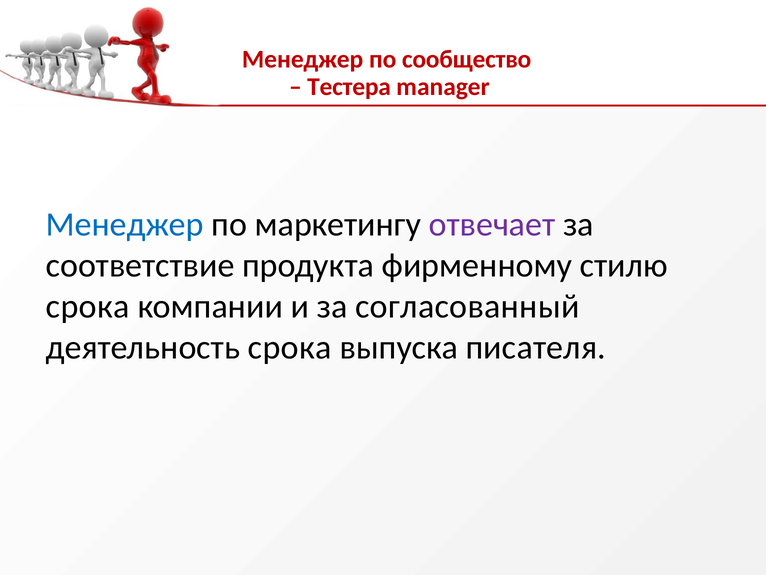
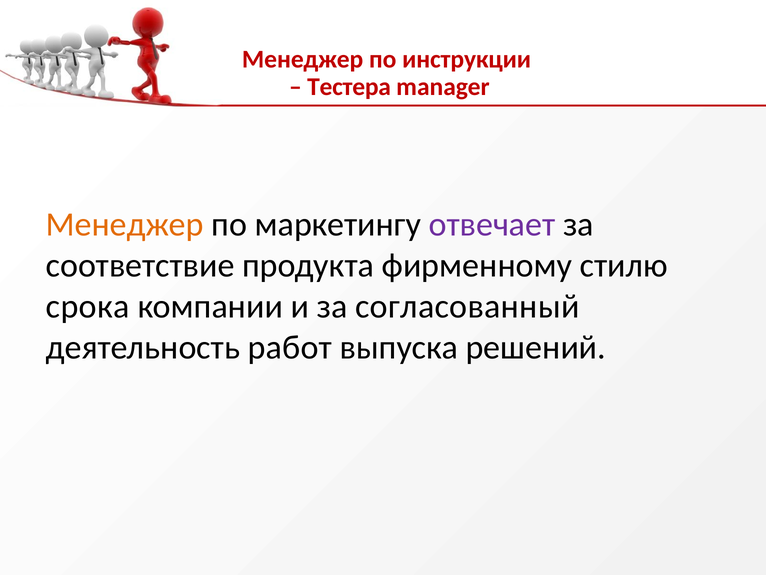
сообщество: сообщество -> инструкции
Менеджер at (125, 225) colour: blue -> orange
деятельность срока: срока -> работ
писателя: писателя -> решений
